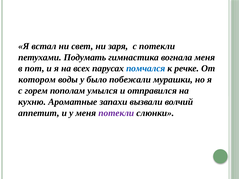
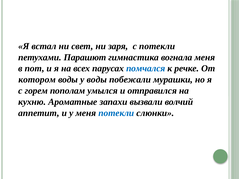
Подумать: Подумать -> Парашют
у было: было -> воды
потекли at (116, 113) colour: purple -> blue
